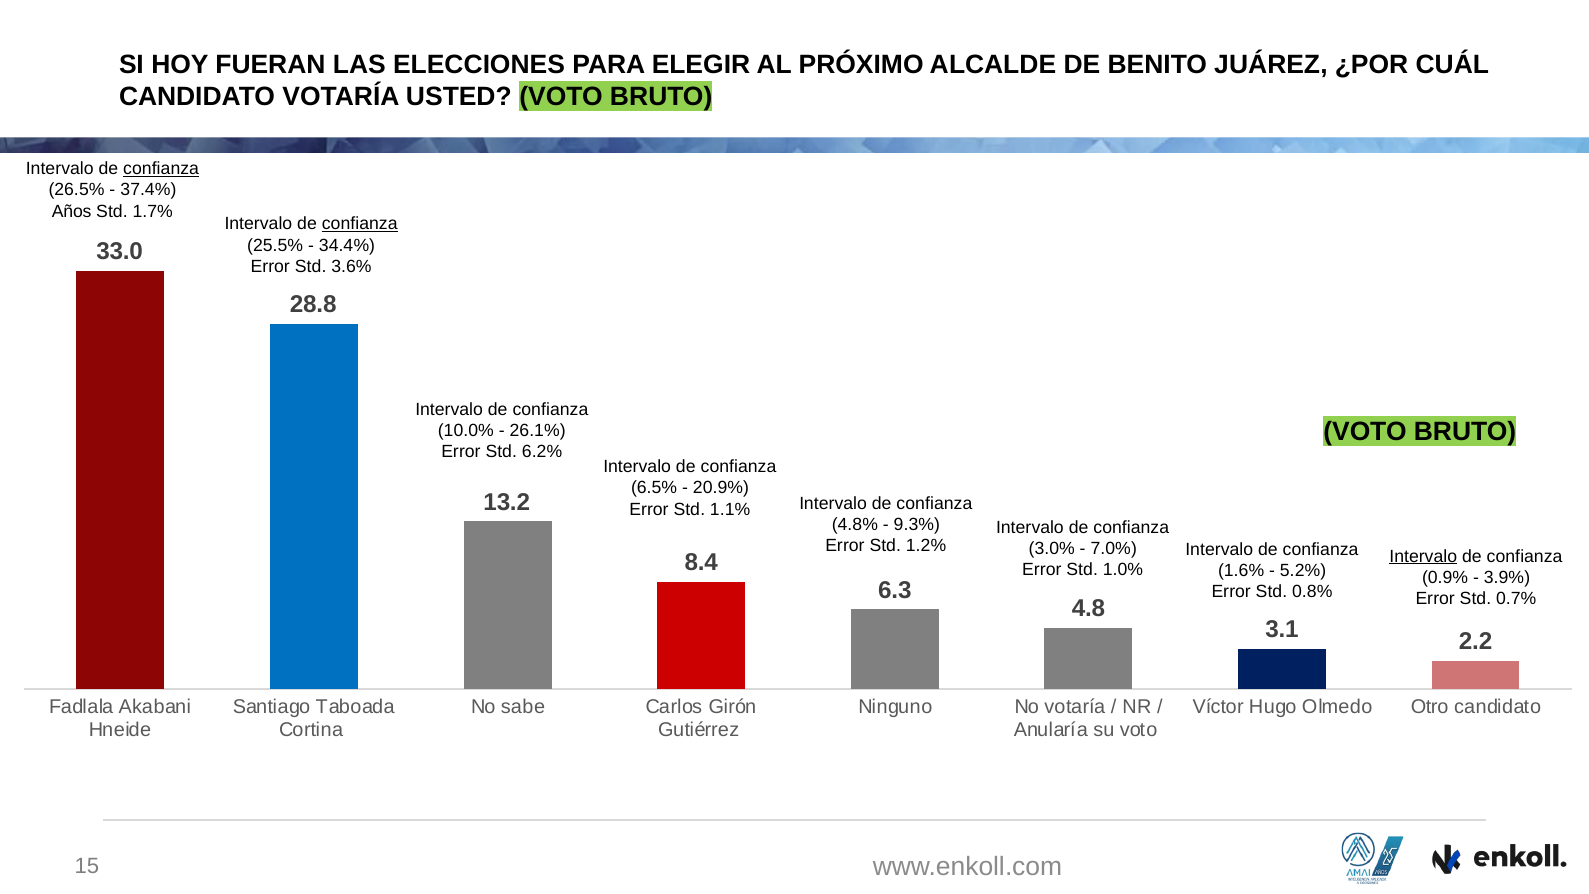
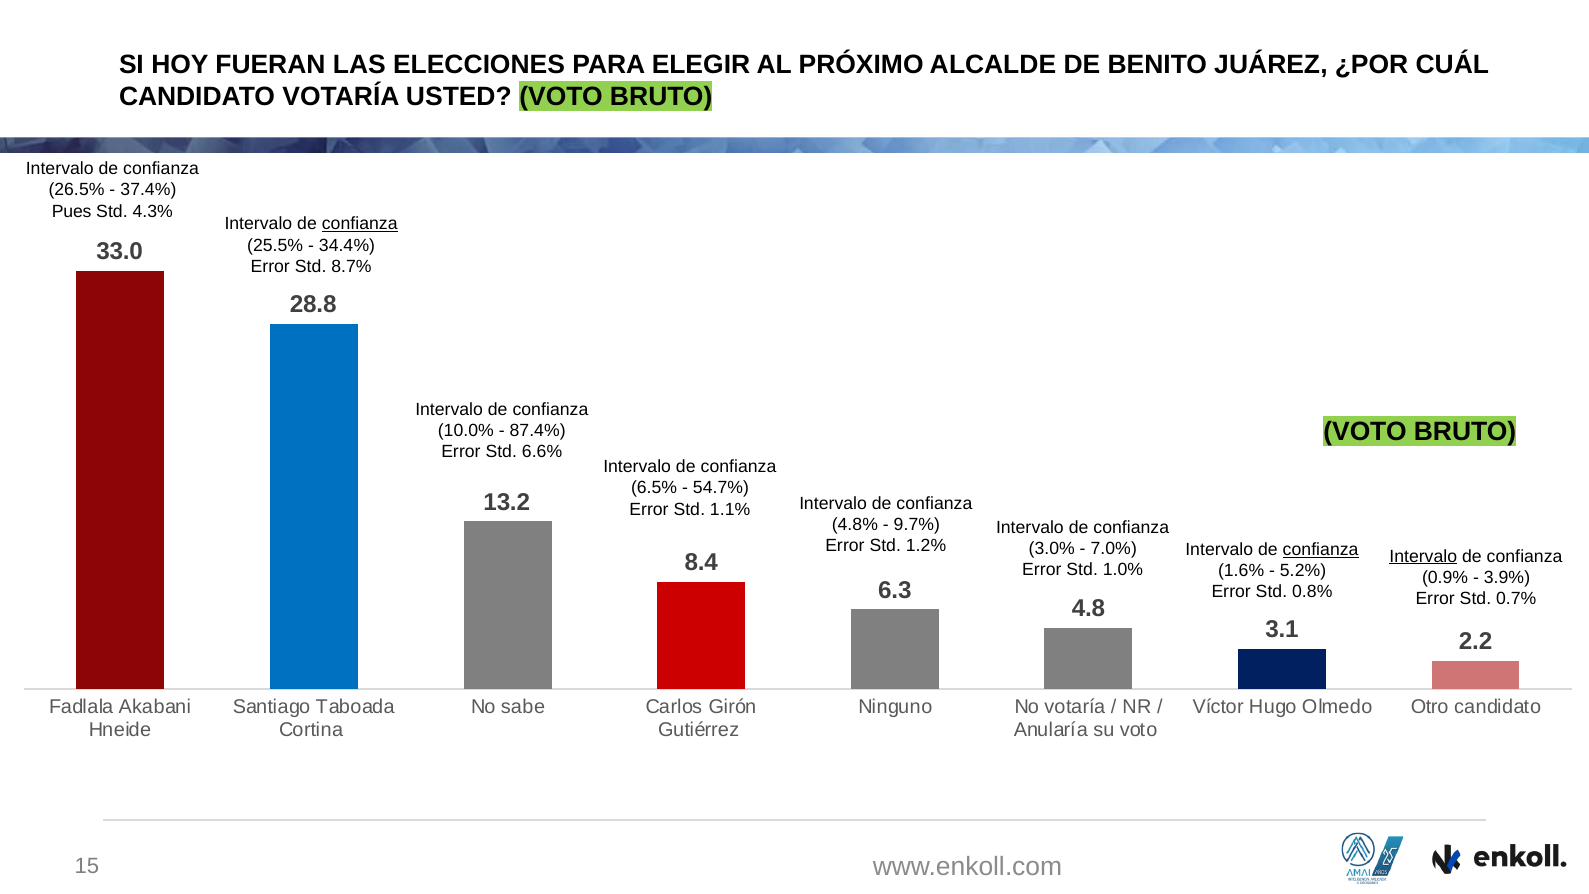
confianza at (161, 169) underline: present -> none
Años: Años -> Pues
1.7%: 1.7% -> 4.3%
3.6%: 3.6% -> 8.7%
26.1%: 26.1% -> 87.4%
6.2%: 6.2% -> 6.6%
20.9%: 20.9% -> 54.7%
9.3%: 9.3% -> 9.7%
confianza at (1321, 550) underline: none -> present
